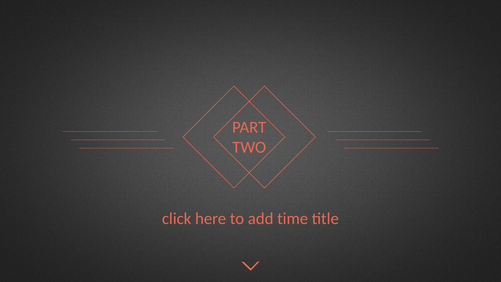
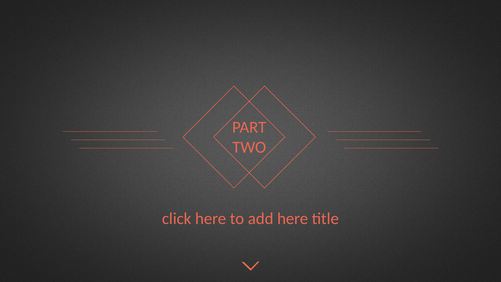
add time: time -> here
